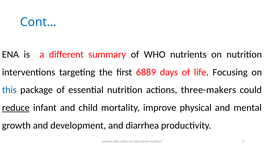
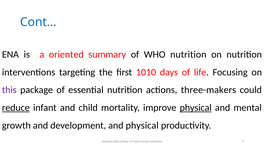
different: different -> oriented
WHO nutrients: nutrients -> nutrition
6889: 6889 -> 1010
this colour: blue -> purple
physical at (196, 108) underline: none -> present
and diarrhea: diarrhea -> physical
